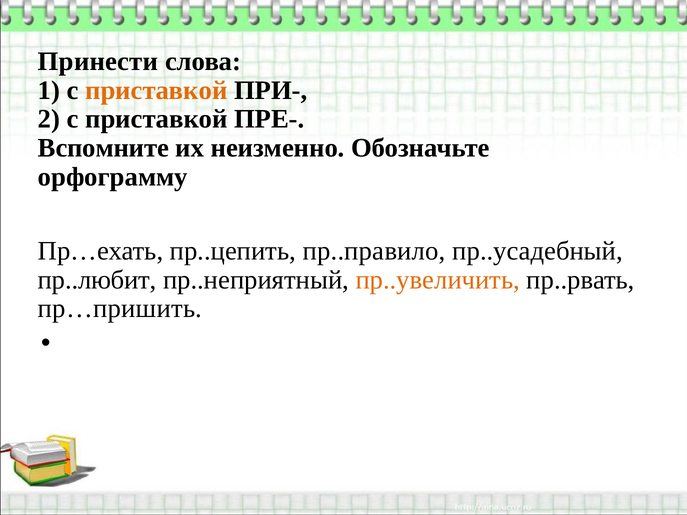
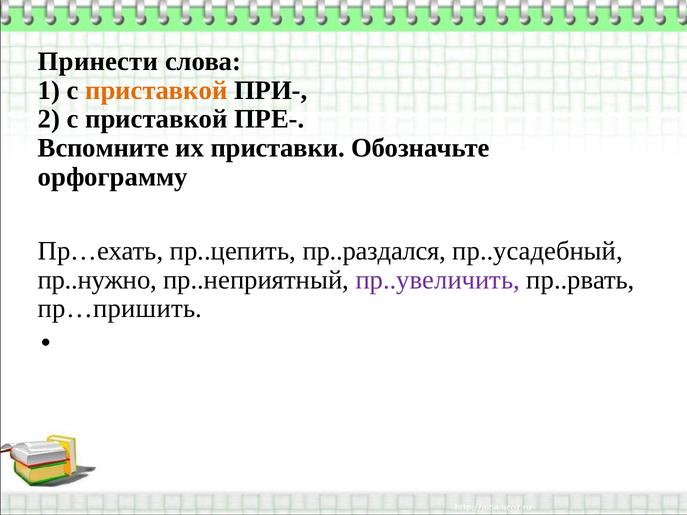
неизменно: неизменно -> приставки
пр..правило: пр..правило -> пр..раздался
пр..любит: пр..любит -> пр..нужно
пр..увеличить colour: orange -> purple
